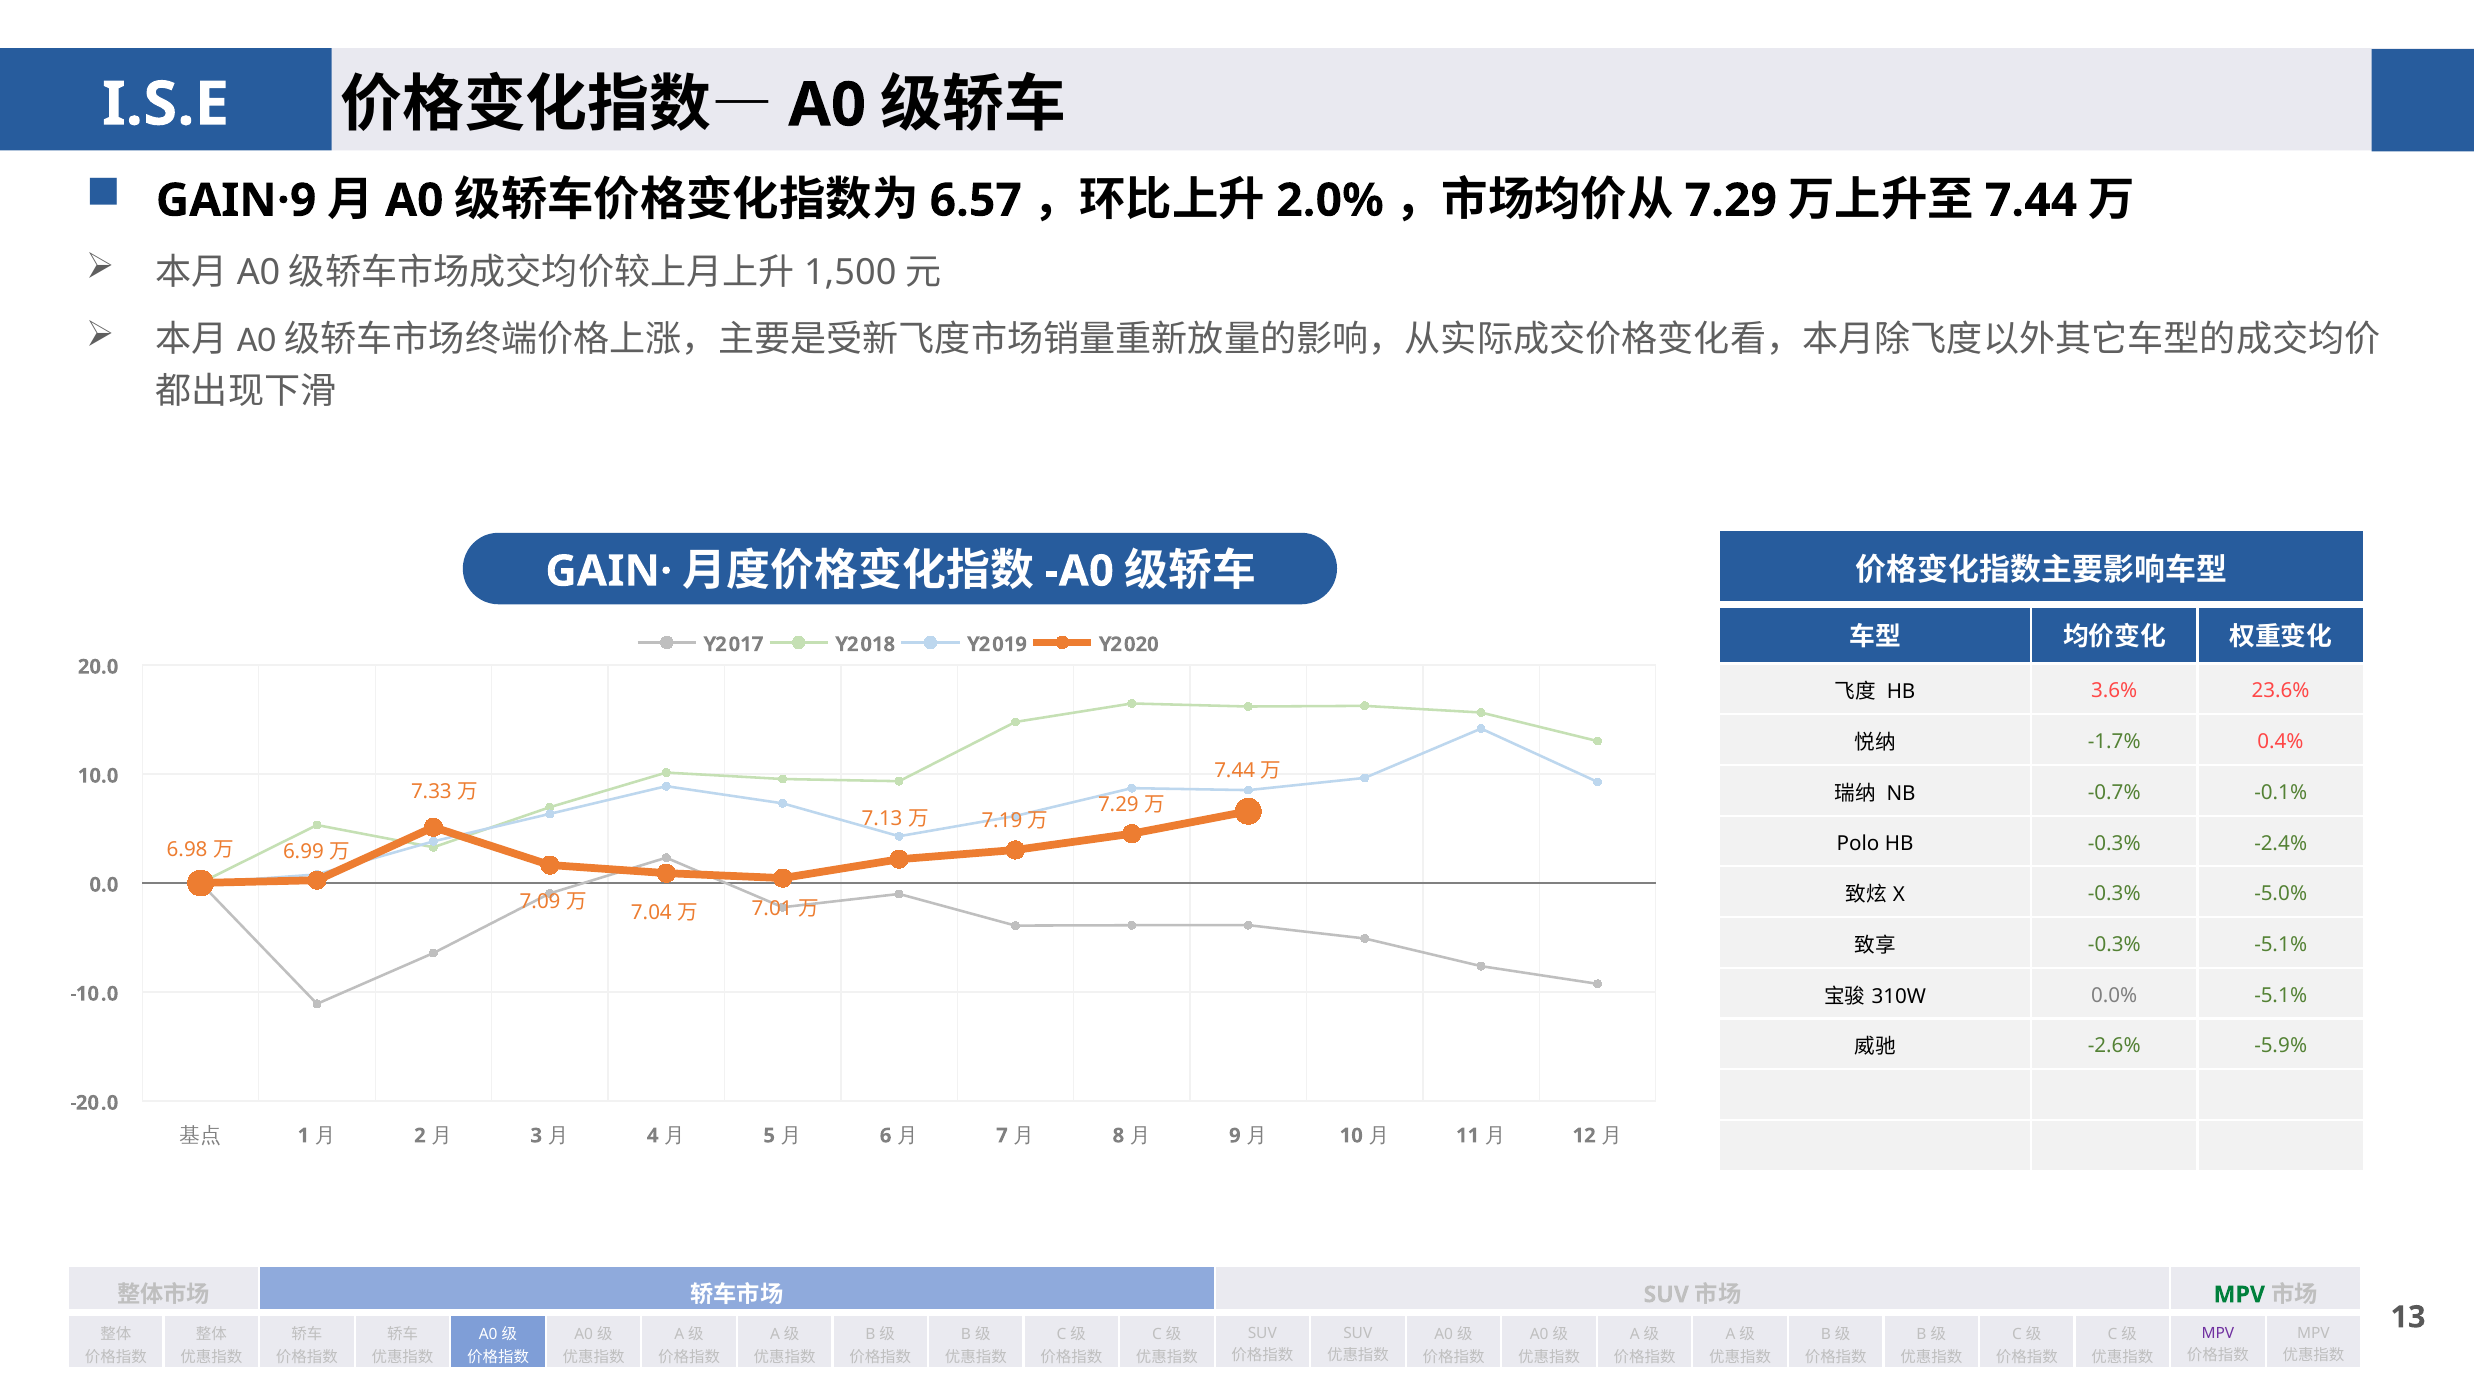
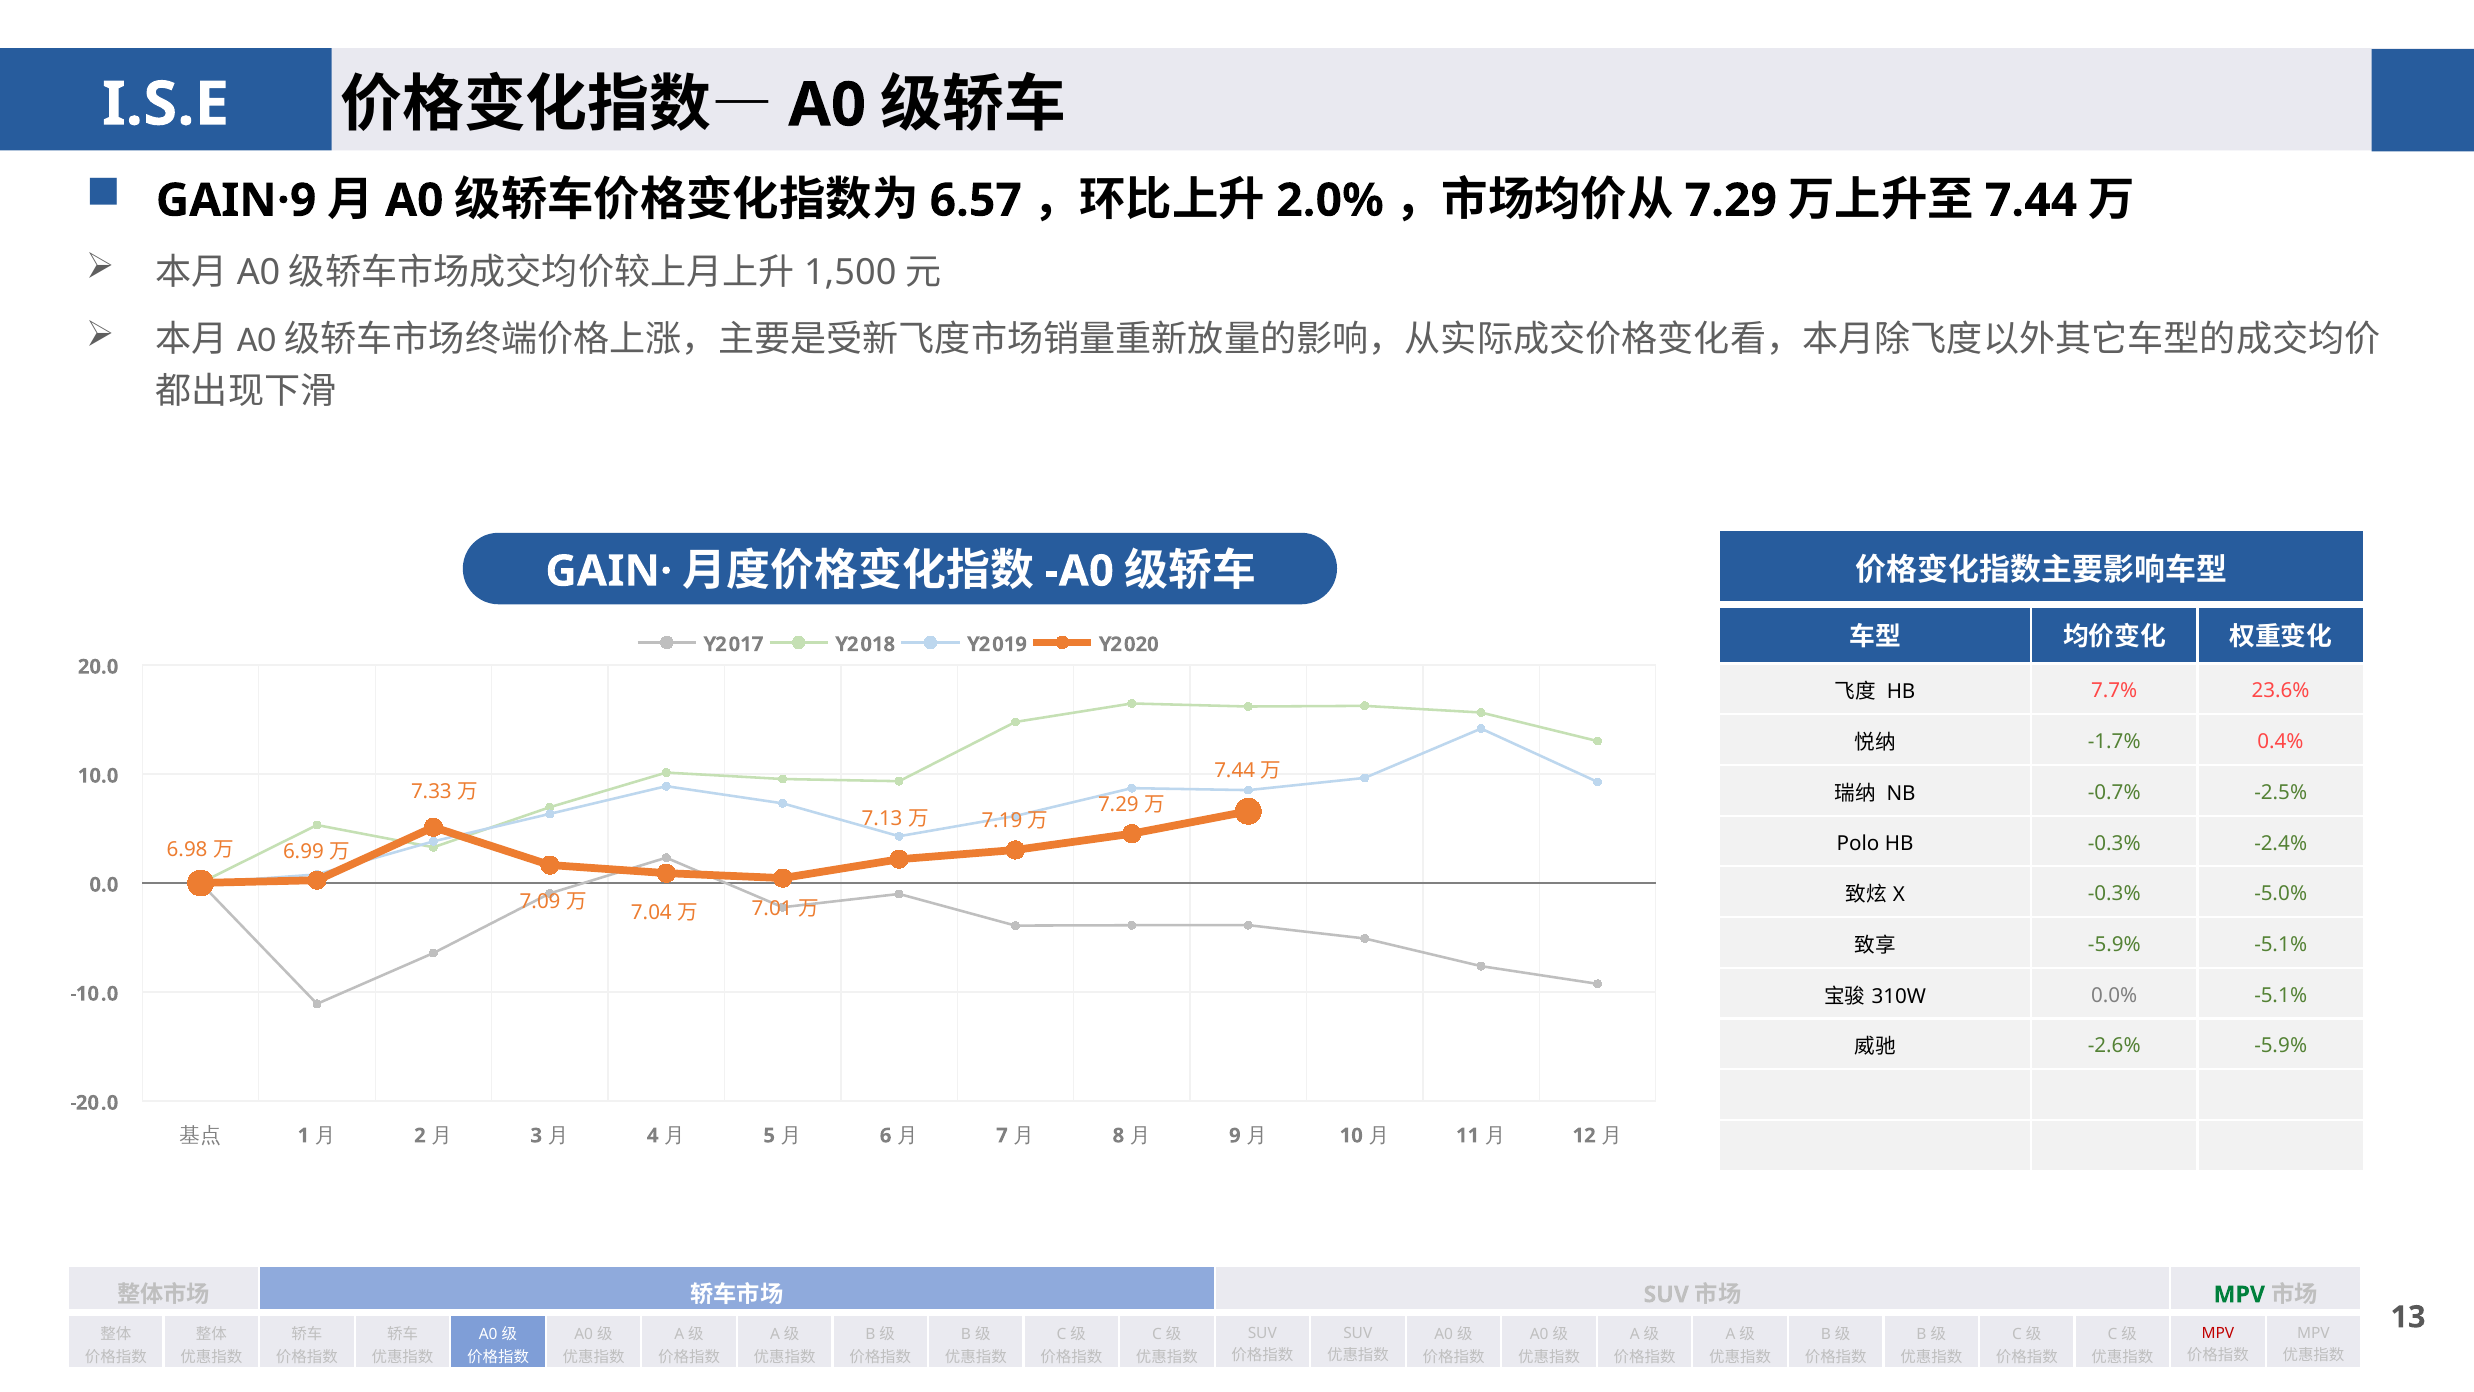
3.6%: 3.6% -> 7.7%
-0.1%: -0.1% -> -2.5%
-0.3% at (2114, 944): -0.3% -> -5.9%
MPV at (2218, 1333) colour: purple -> red
